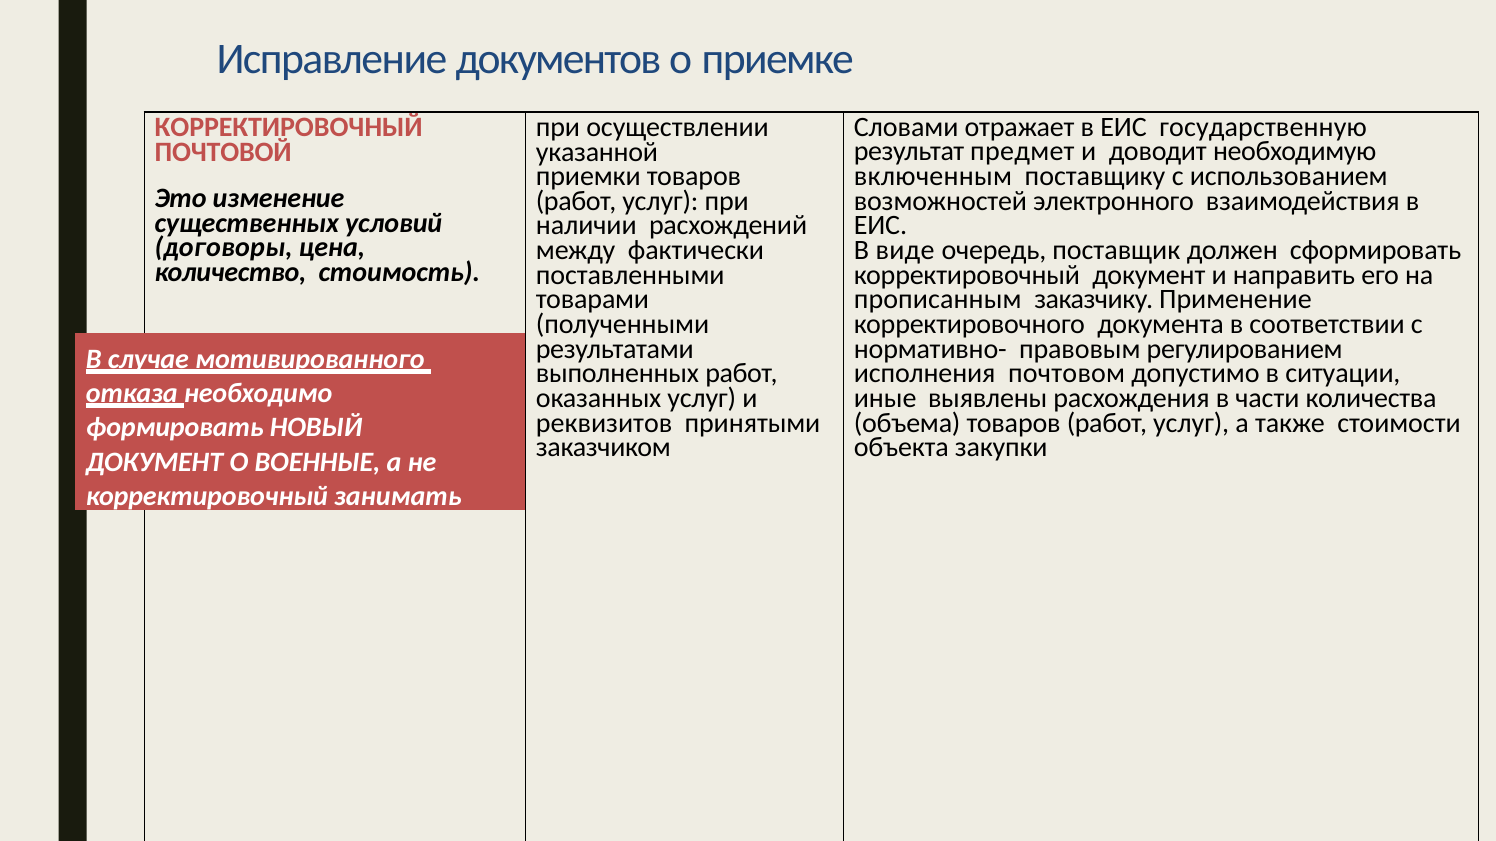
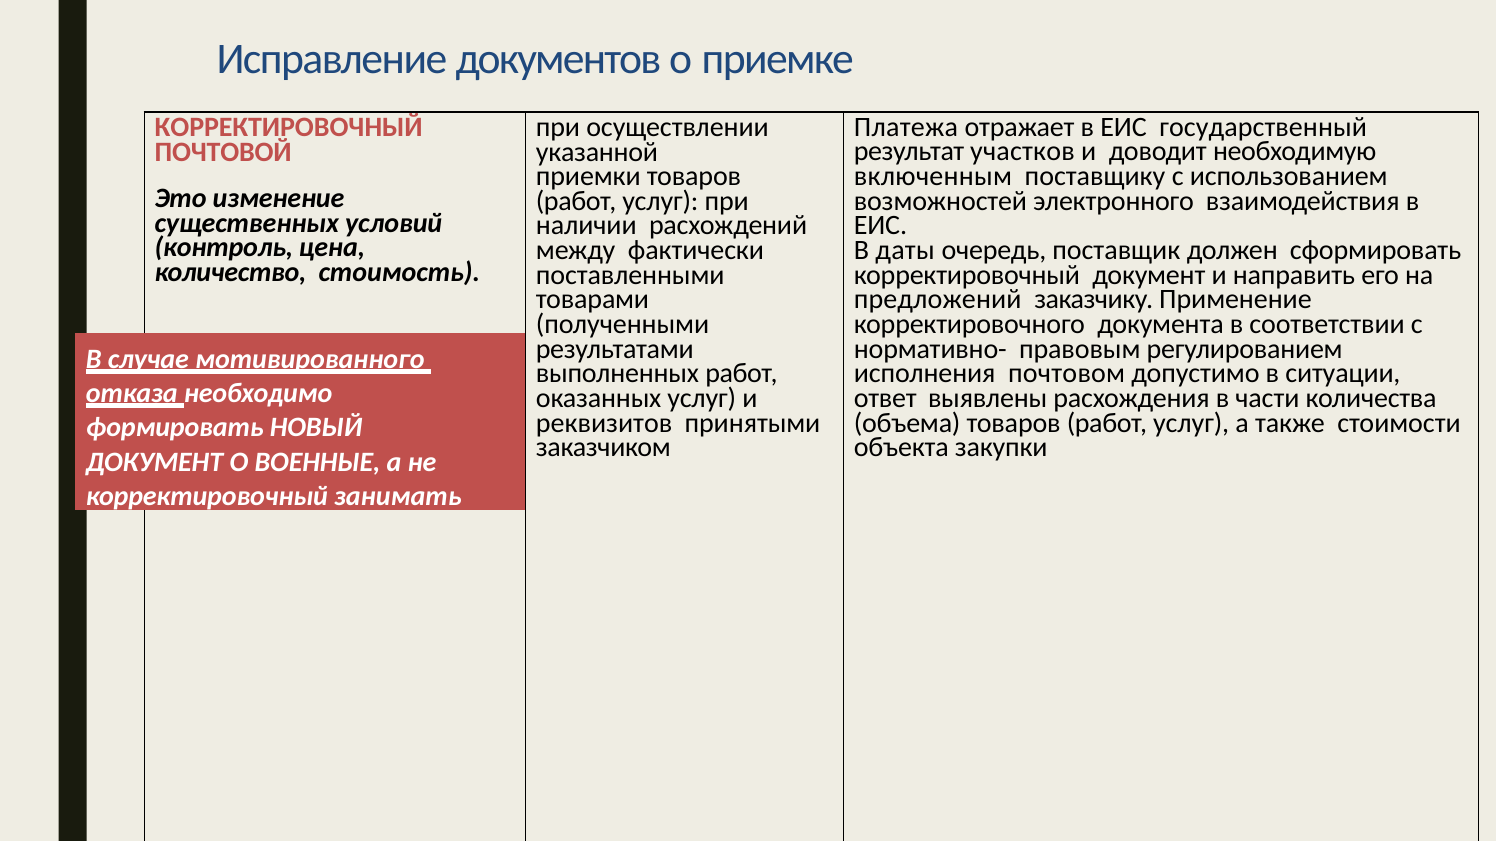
Словами: Словами -> Платежа
государственную: государственную -> государственный
предмет: предмет -> участков
договоры: договоры -> контроль
виде: виде -> даты
прописанным: прописанным -> предложений
иные: иные -> ответ
